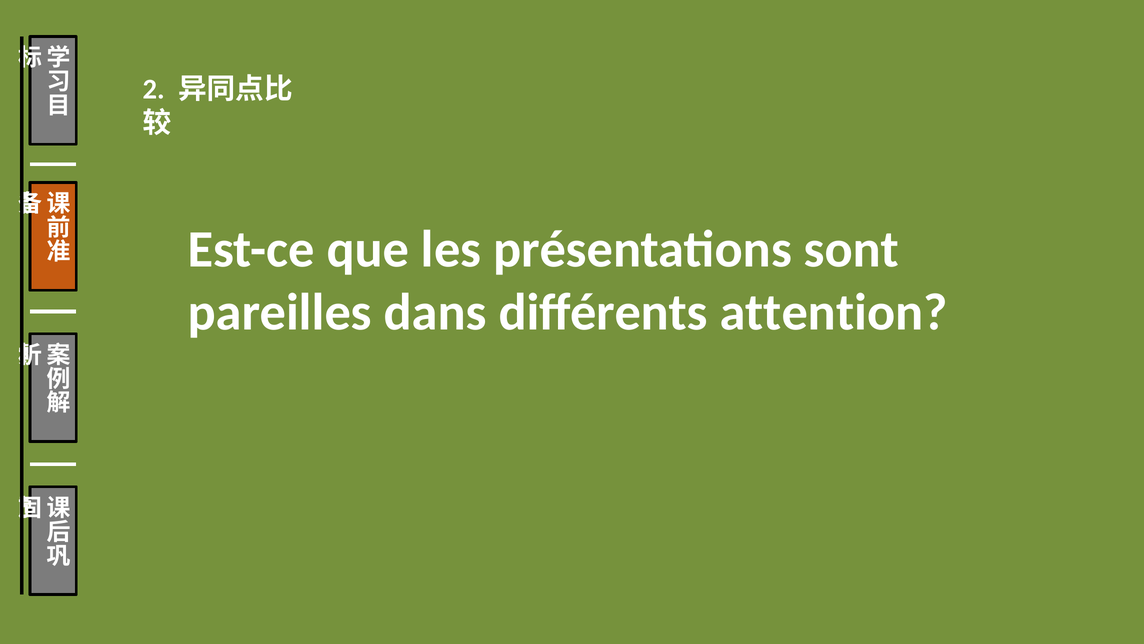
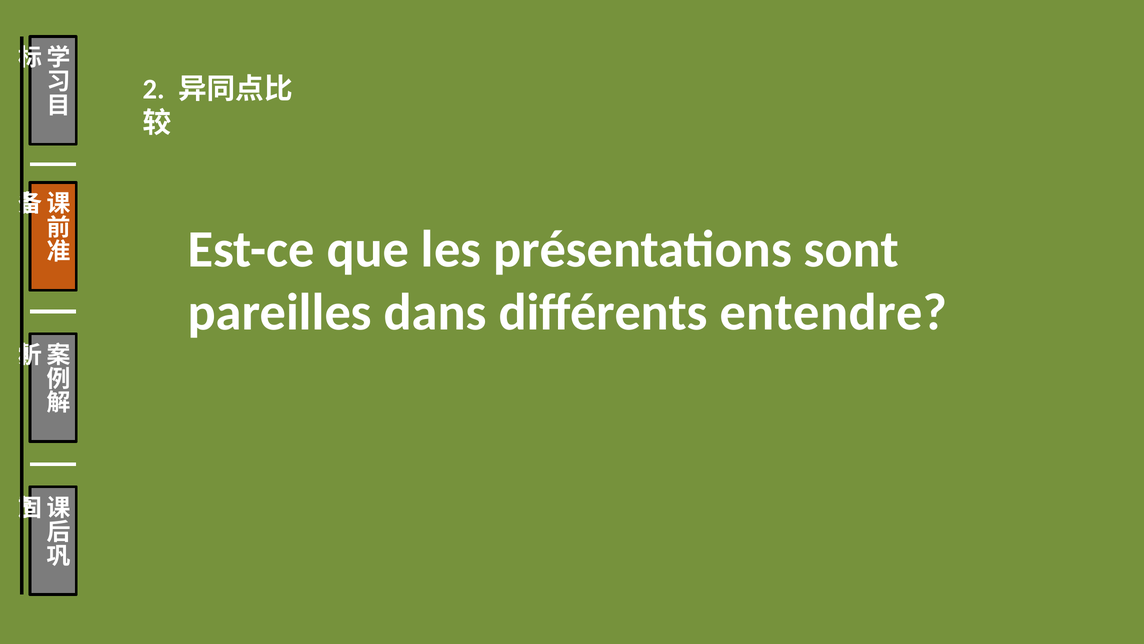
attention: attention -> entendre
